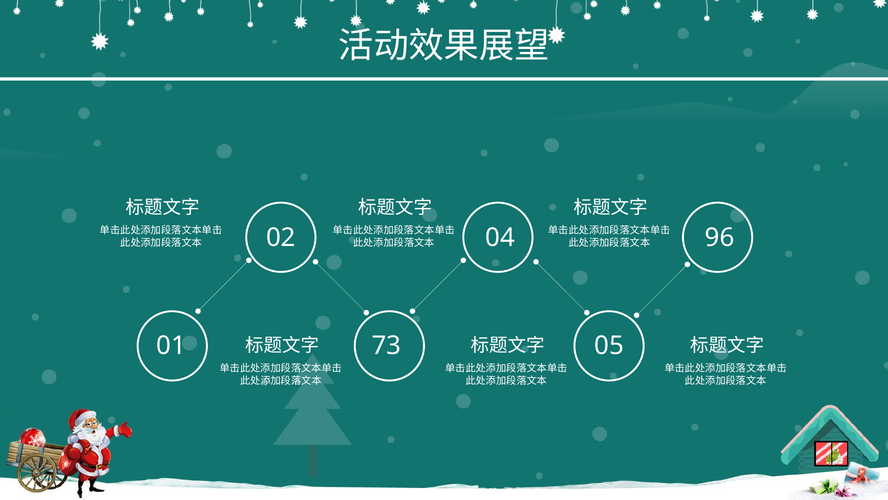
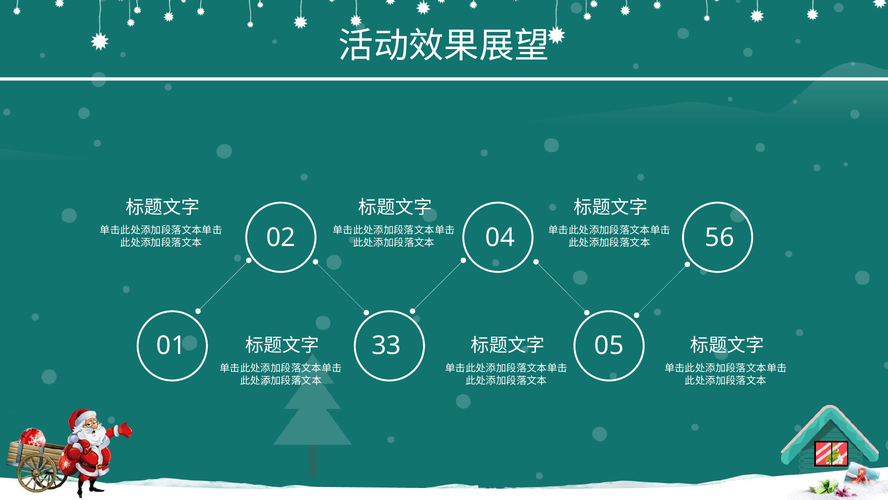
96: 96 -> 56
73: 73 -> 33
